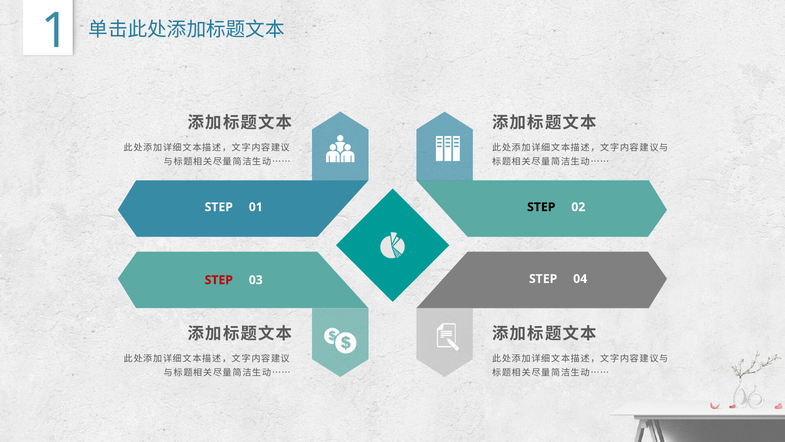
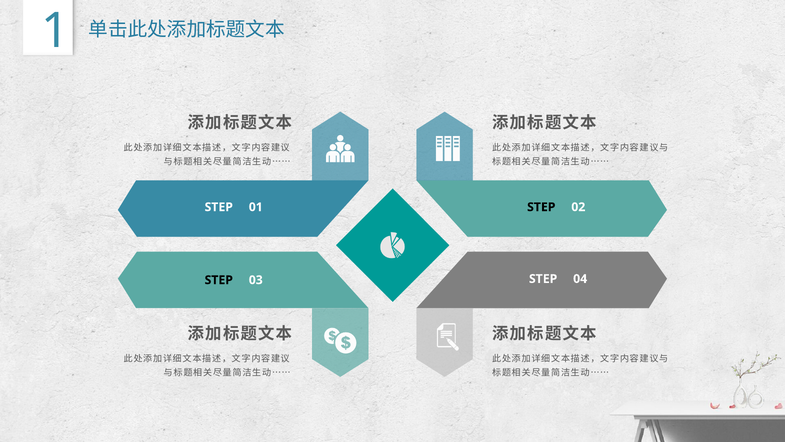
STEP at (219, 280) colour: red -> black
